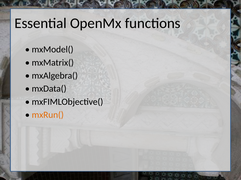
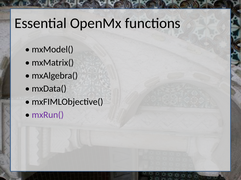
mxRun( colour: orange -> purple
